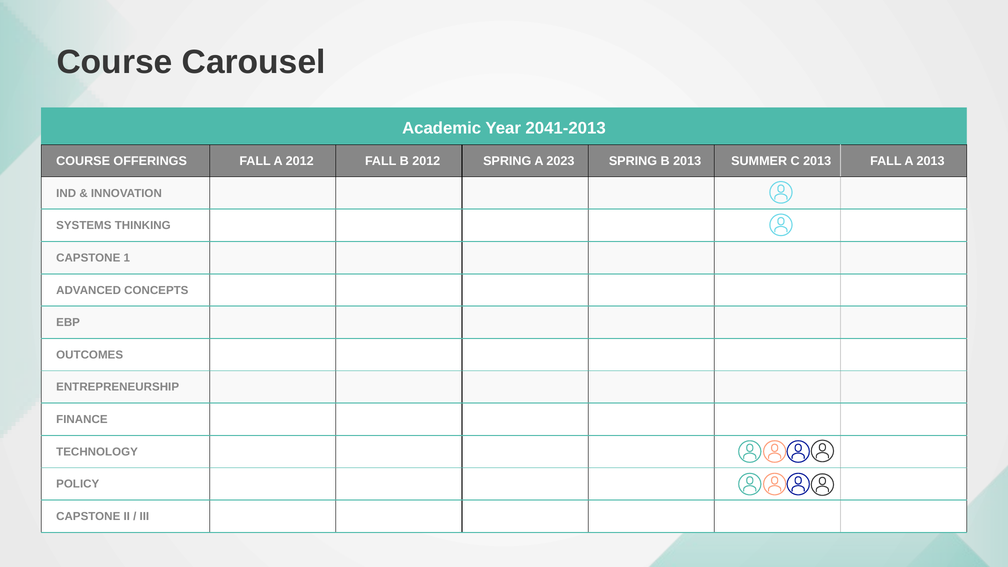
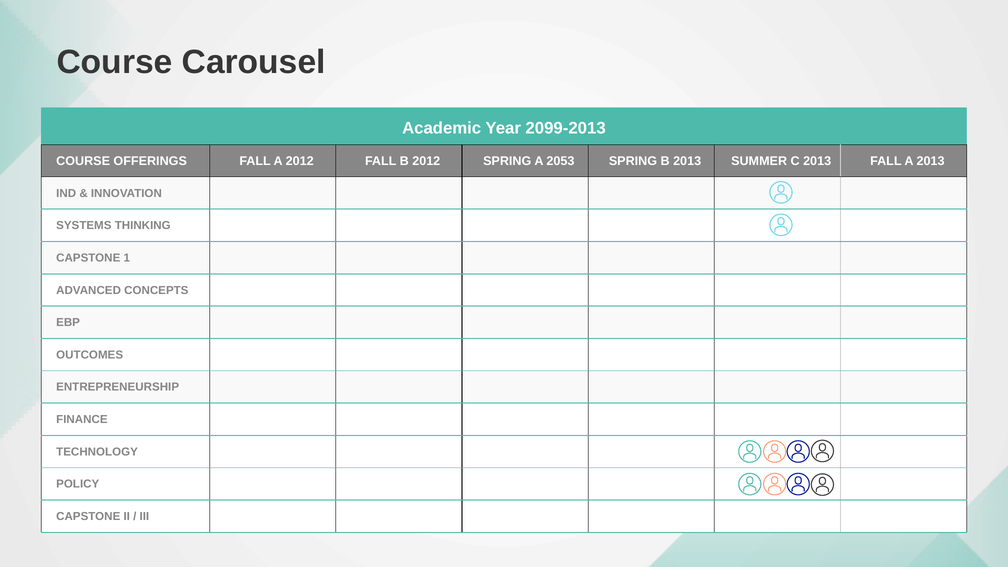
2041-2013: 2041-2013 -> 2099-2013
2023: 2023 -> 2053
